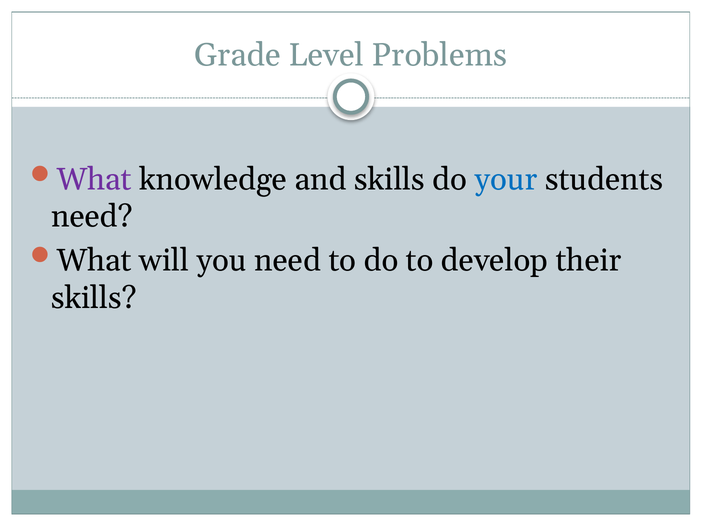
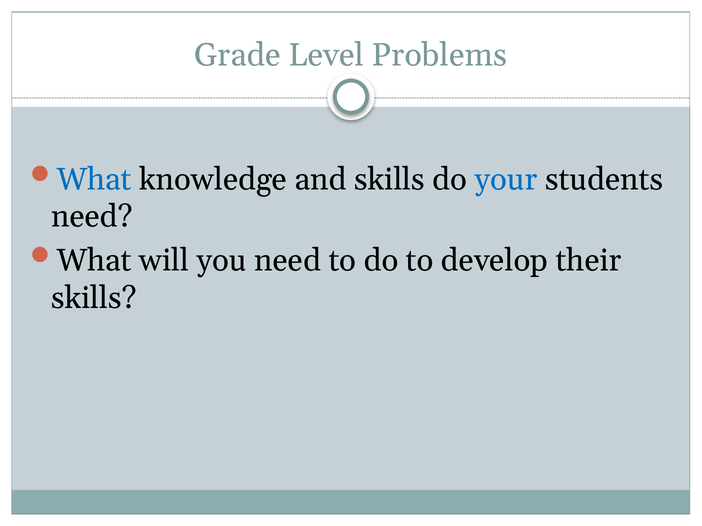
What at (94, 179) colour: purple -> blue
